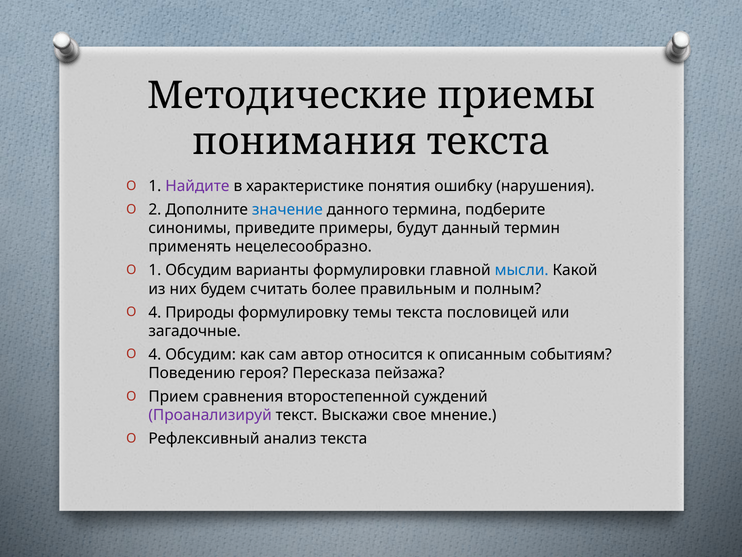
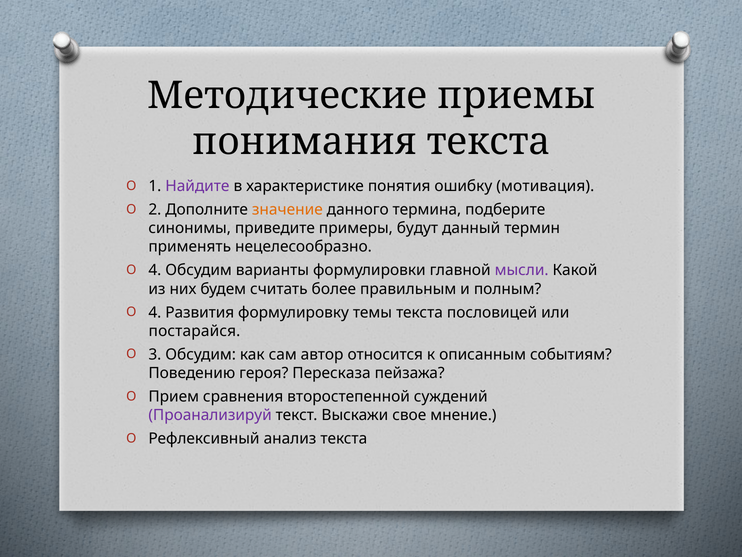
нарушения: нарушения -> мотивация
значение colour: blue -> orange
1 at (155, 270): 1 -> 4
мысли colour: blue -> purple
Природы: Природы -> Развития
загадочные: загадочные -> постарайся
4 at (155, 354): 4 -> 3
